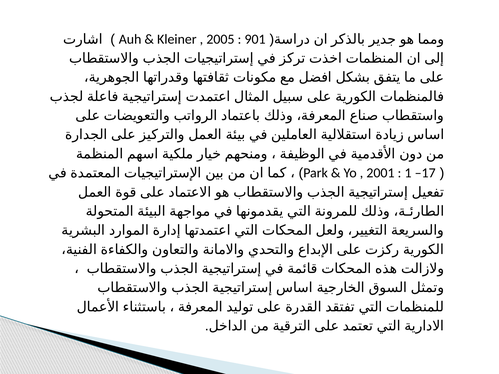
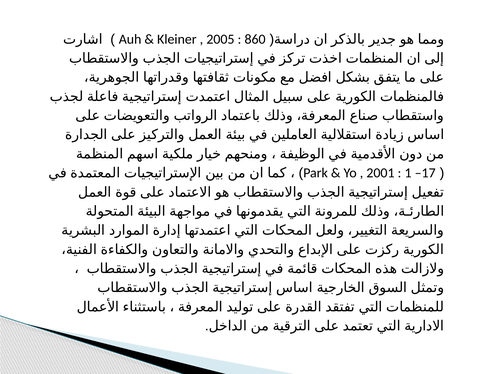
901: 901 -> 860
